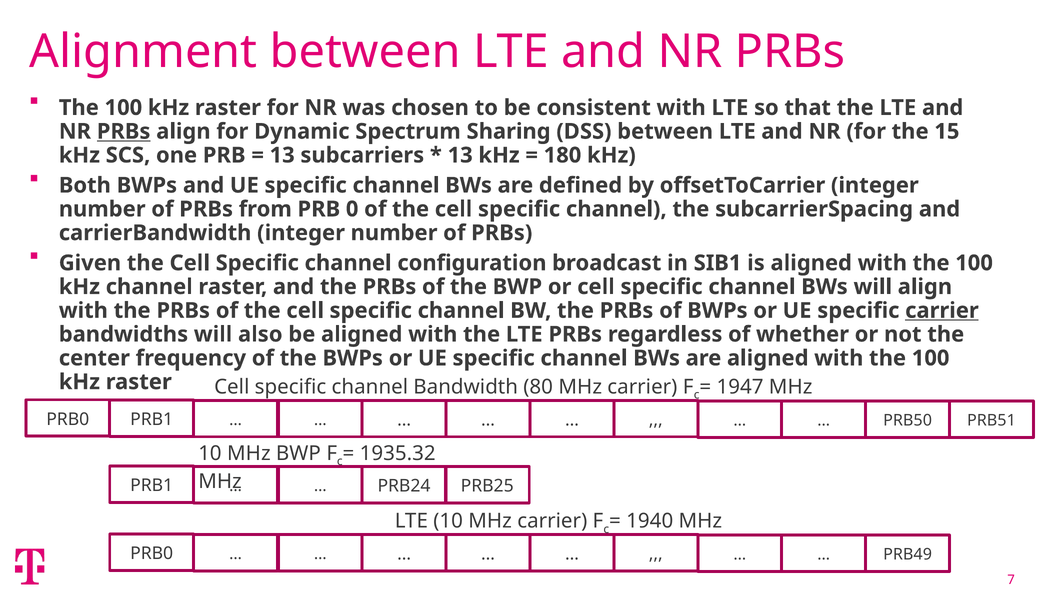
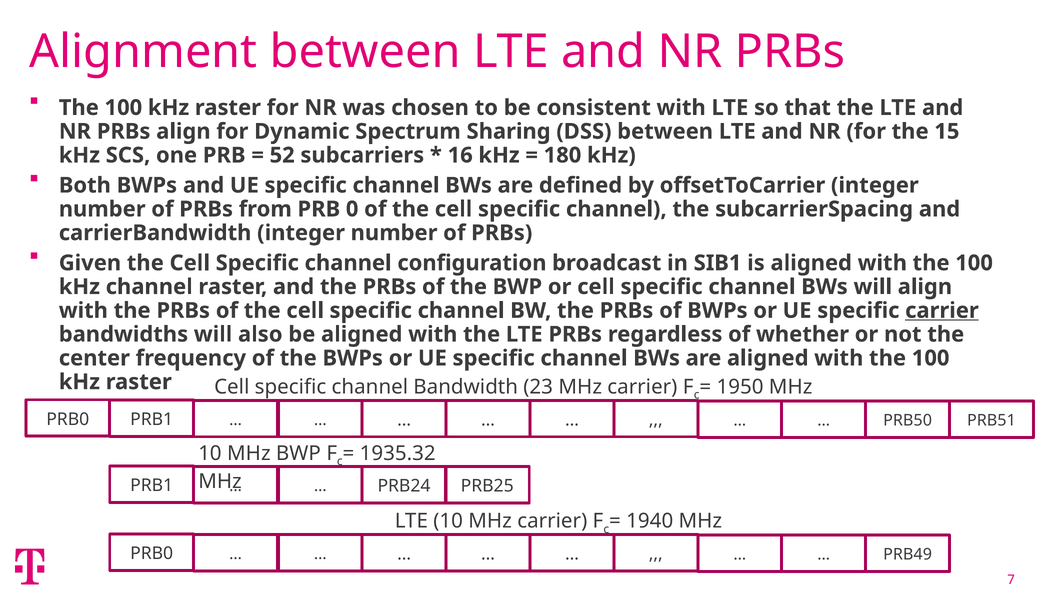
PRBs at (124, 131) underline: present -> none
13 at (282, 155): 13 -> 52
13 at (460, 155): 13 -> 16
80: 80 -> 23
1947: 1947 -> 1950
